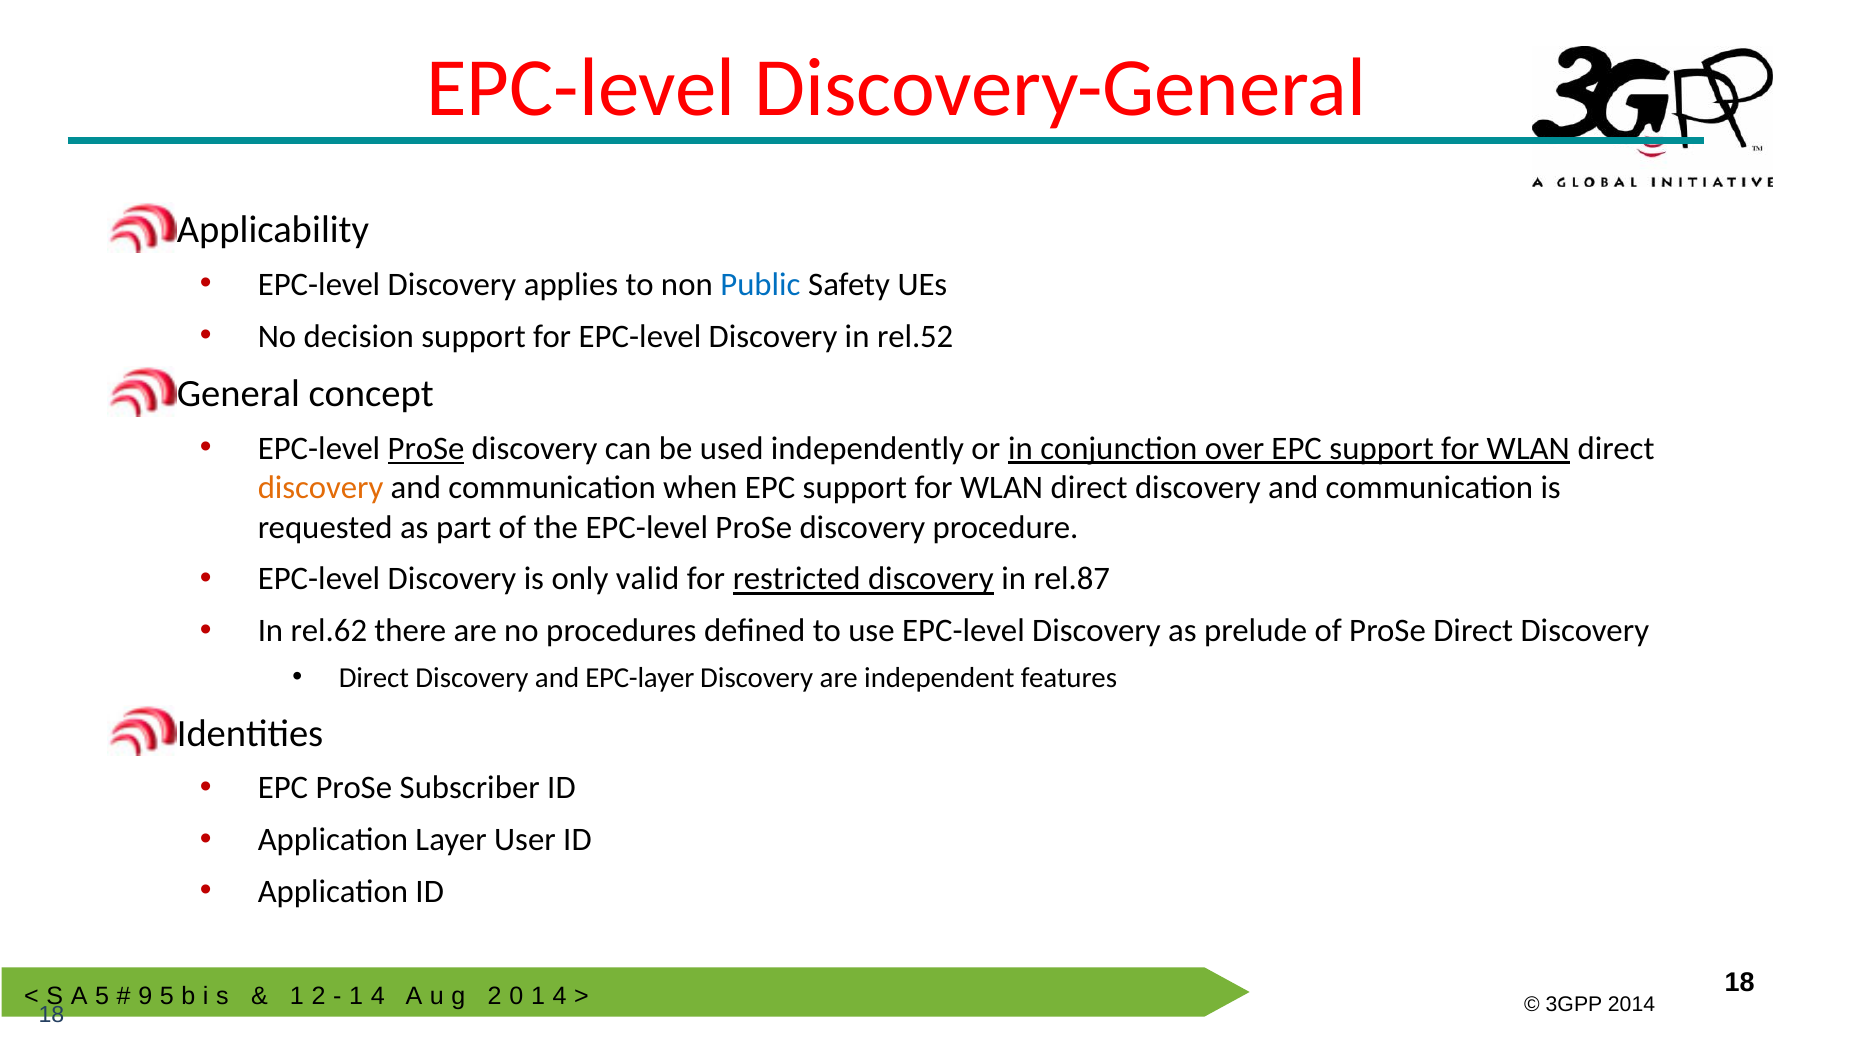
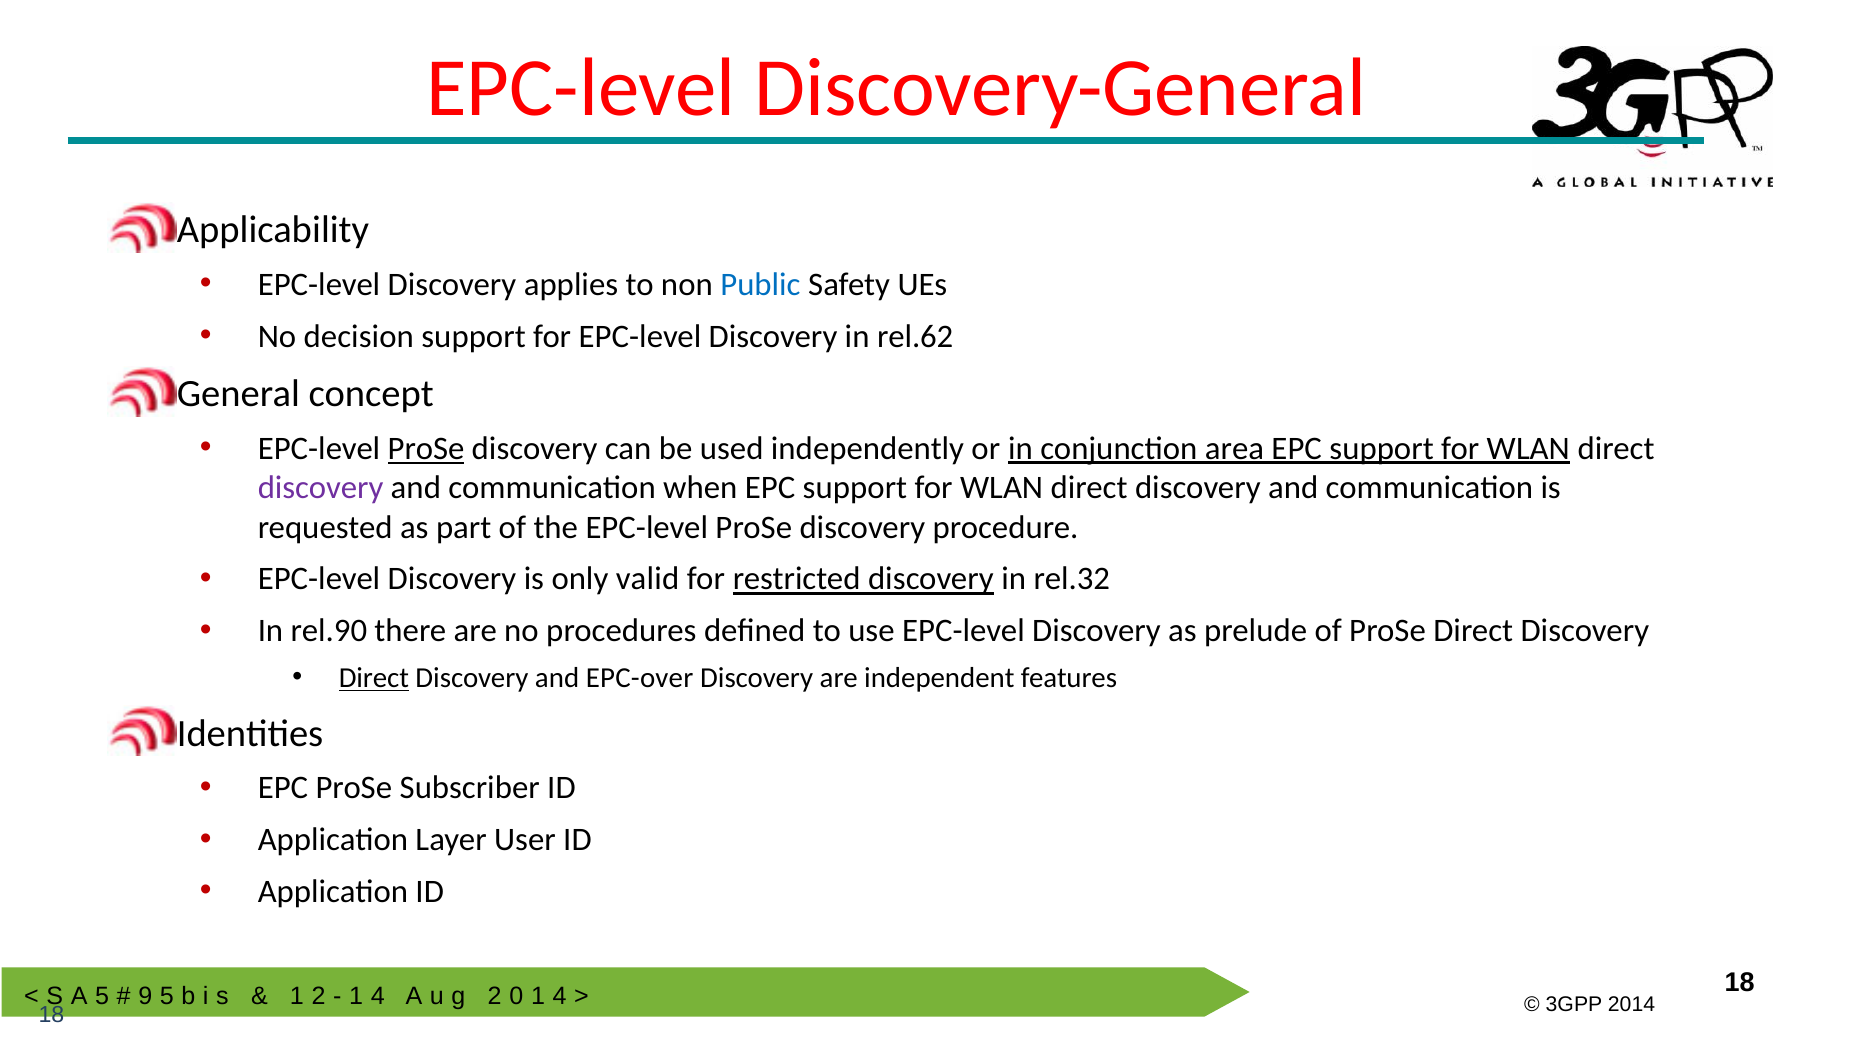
rel.52: rel.52 -> rel.62
over: over -> area
discovery at (321, 488) colour: orange -> purple
rel.87: rel.87 -> rel.32
rel.62: rel.62 -> rel.90
Direct at (374, 678) underline: none -> present
EPC-layer: EPC-layer -> EPC-over
